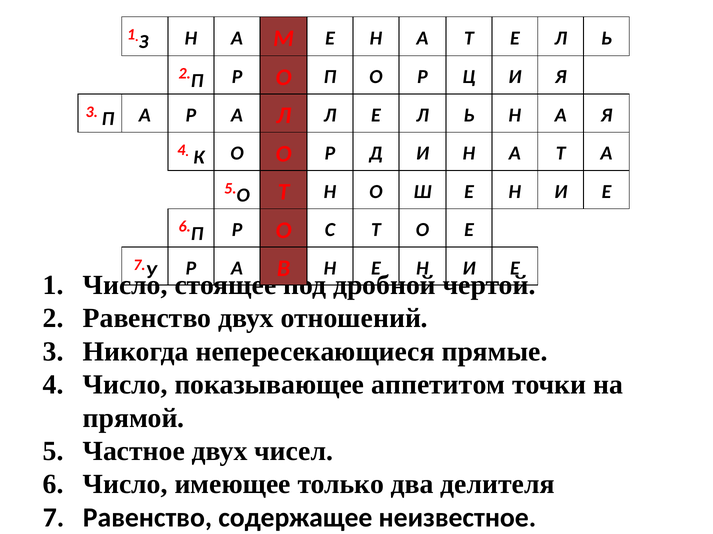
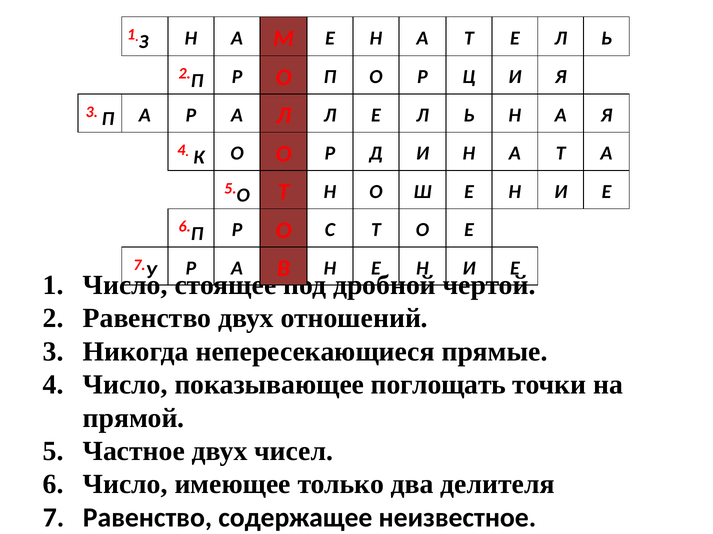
аппетитом: аппетитом -> поглощать
